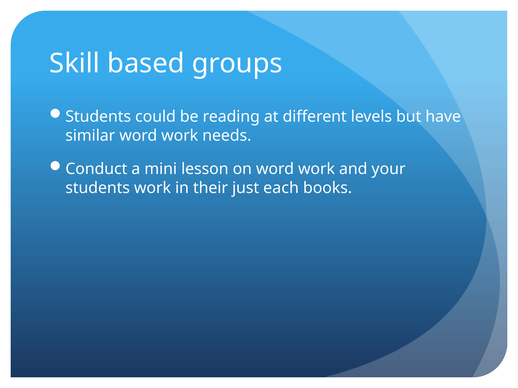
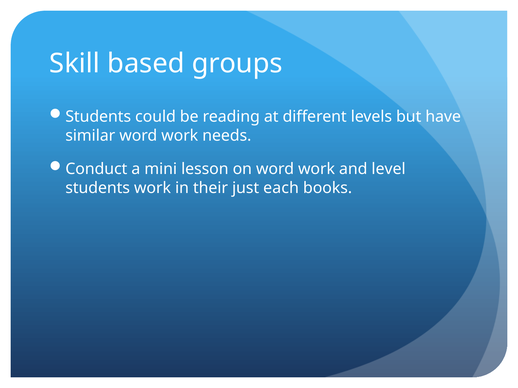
your: your -> level
